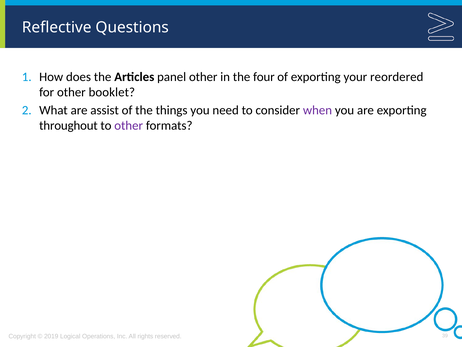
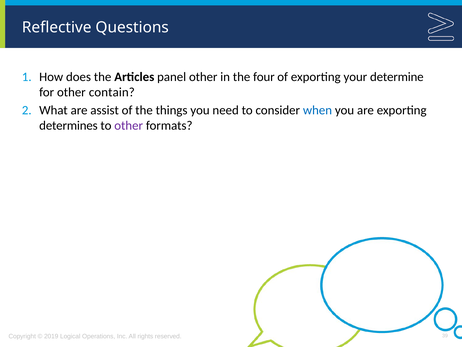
reordered: reordered -> determine
booklet: booklet -> contain
when colour: purple -> blue
throughout: throughout -> determines
